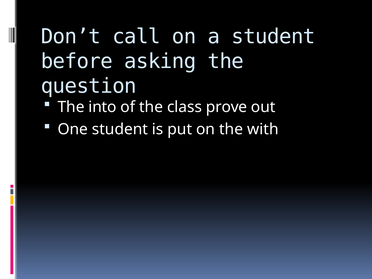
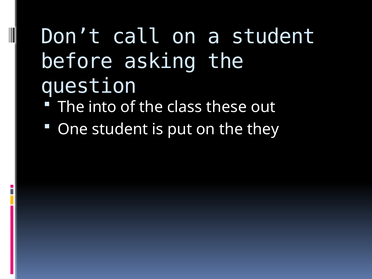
prove: prove -> these
with: with -> they
